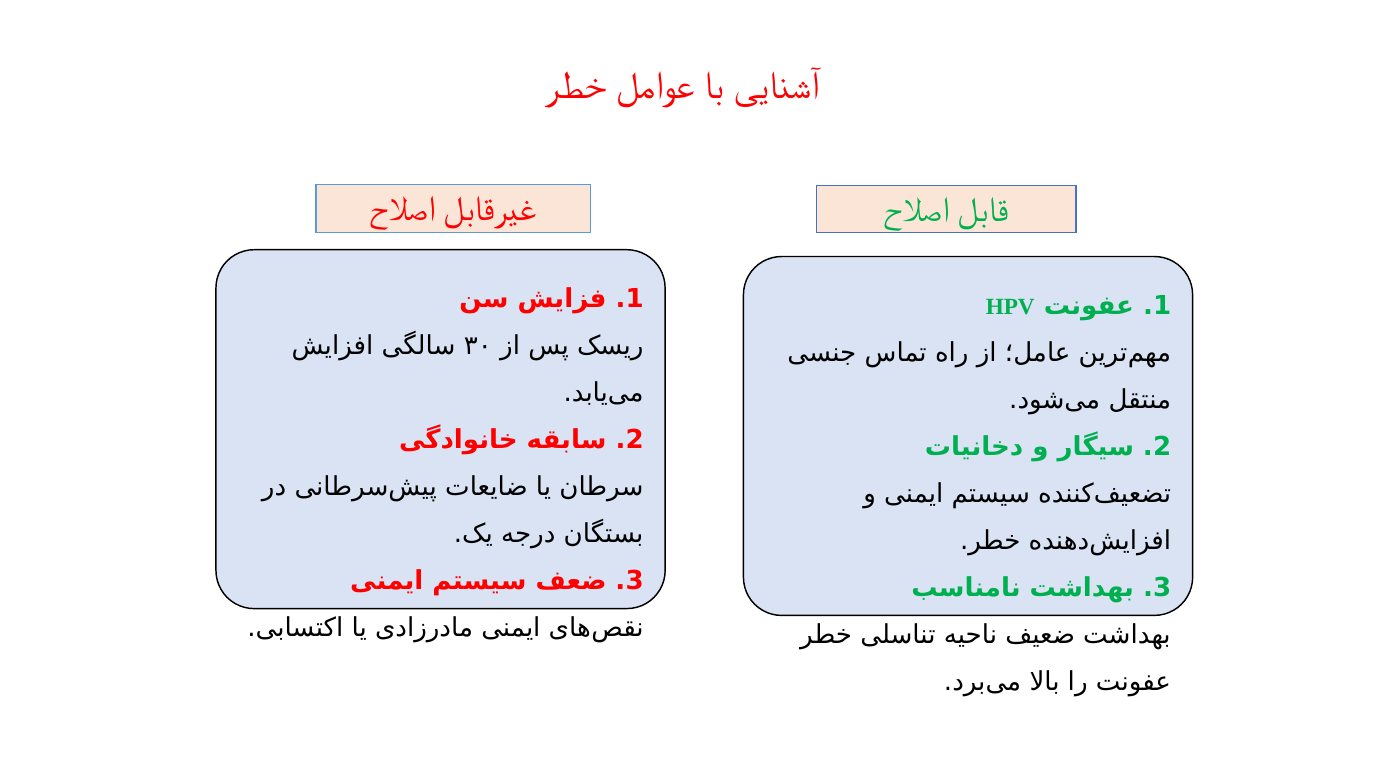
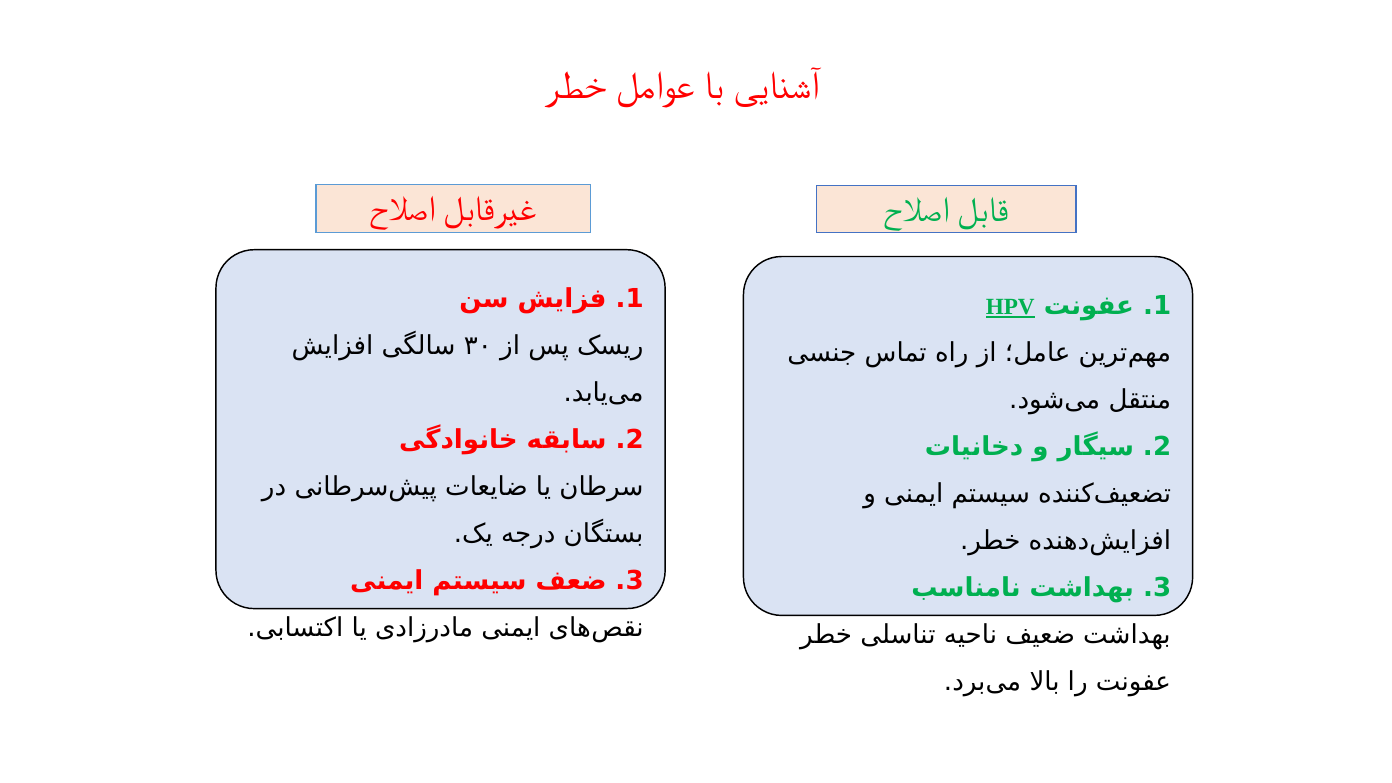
HPV underline: none -> present
